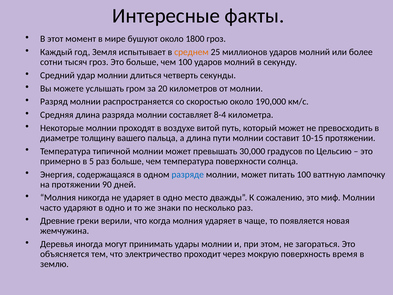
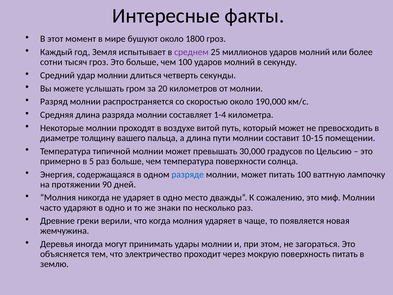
среднем colour: orange -> purple
8-4: 8-4 -> 1-4
10-15 протяжении: протяжении -> помещении
поверхность время: время -> питать
